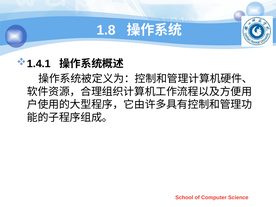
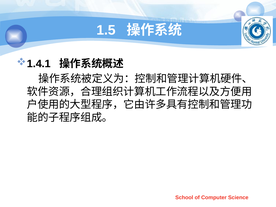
1.8: 1.8 -> 1.5
